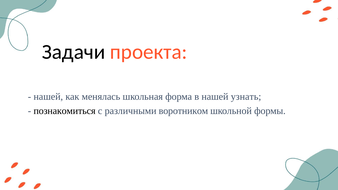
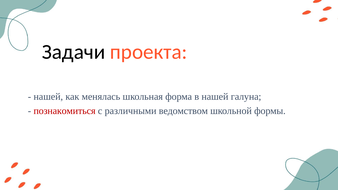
узнать: узнать -> галуна
познакомиться colour: black -> red
воротником: воротником -> ведомством
